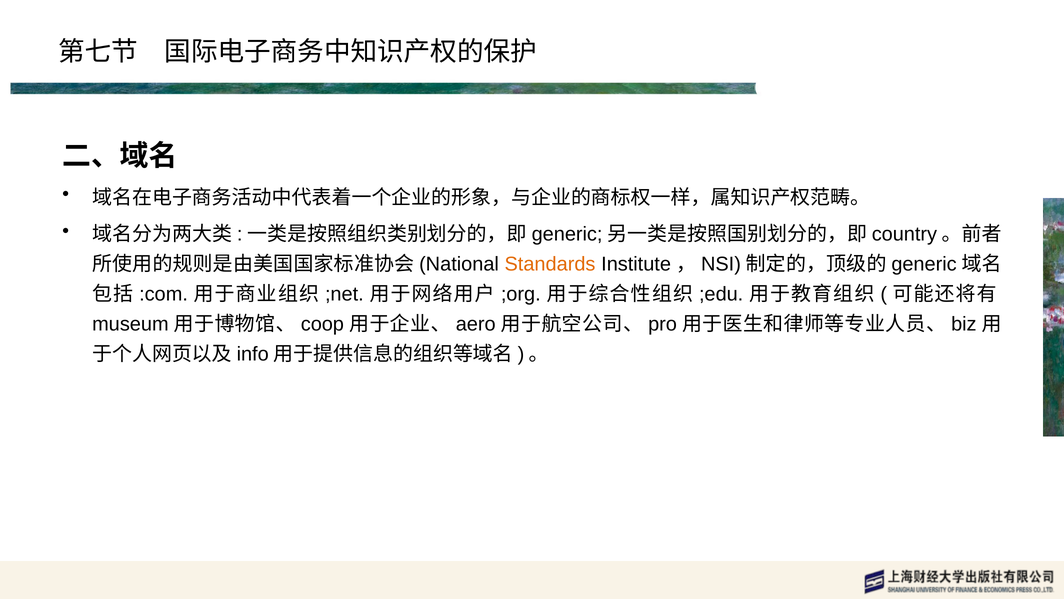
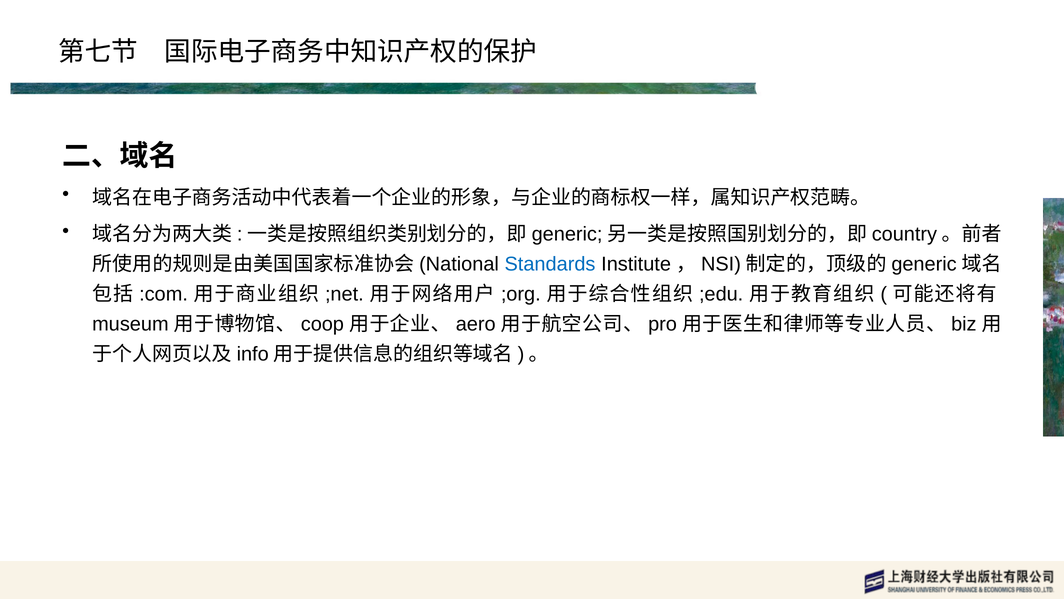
Standards colour: orange -> blue
